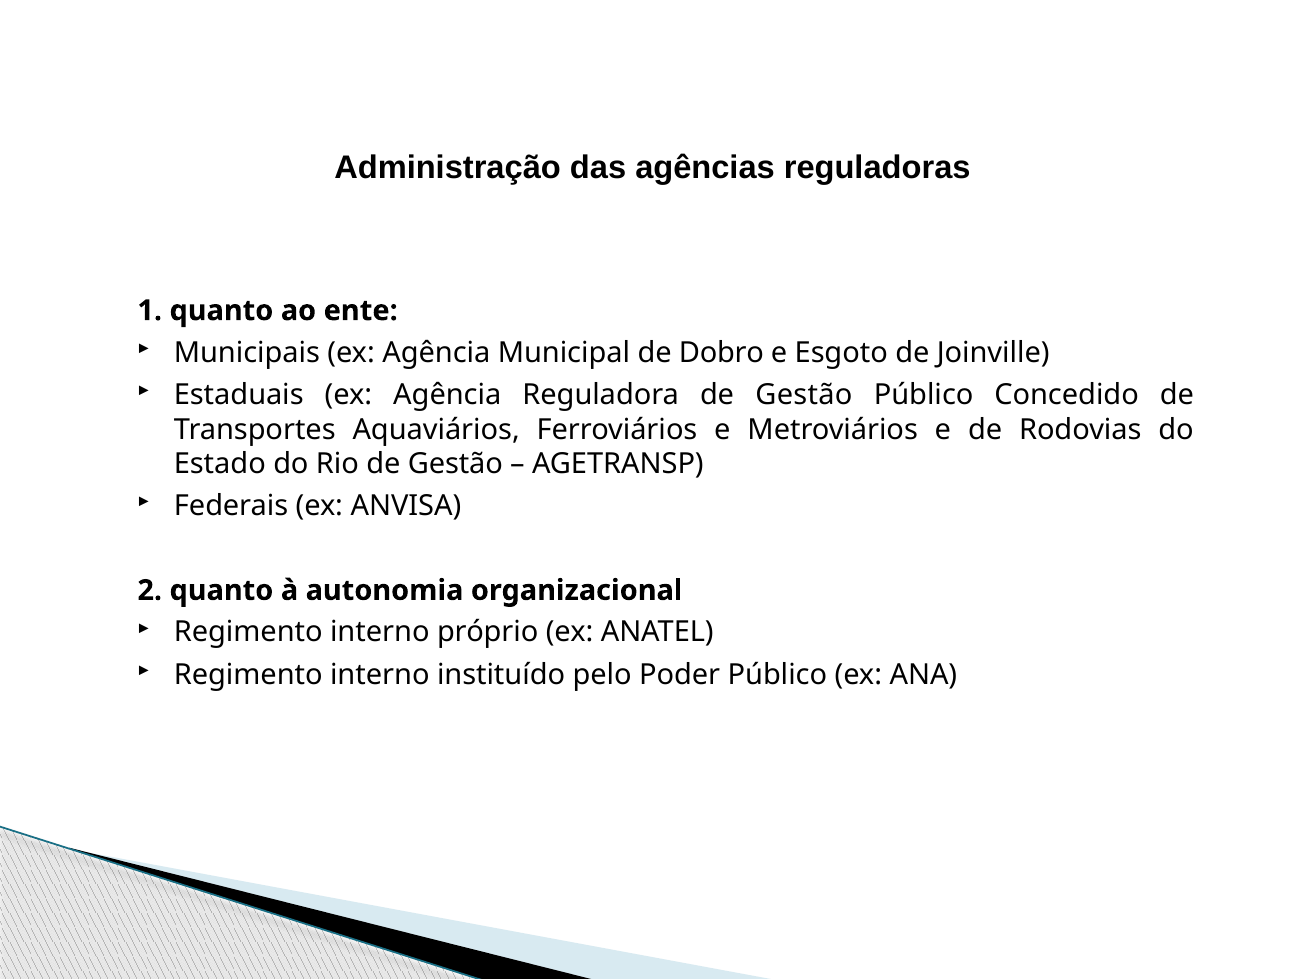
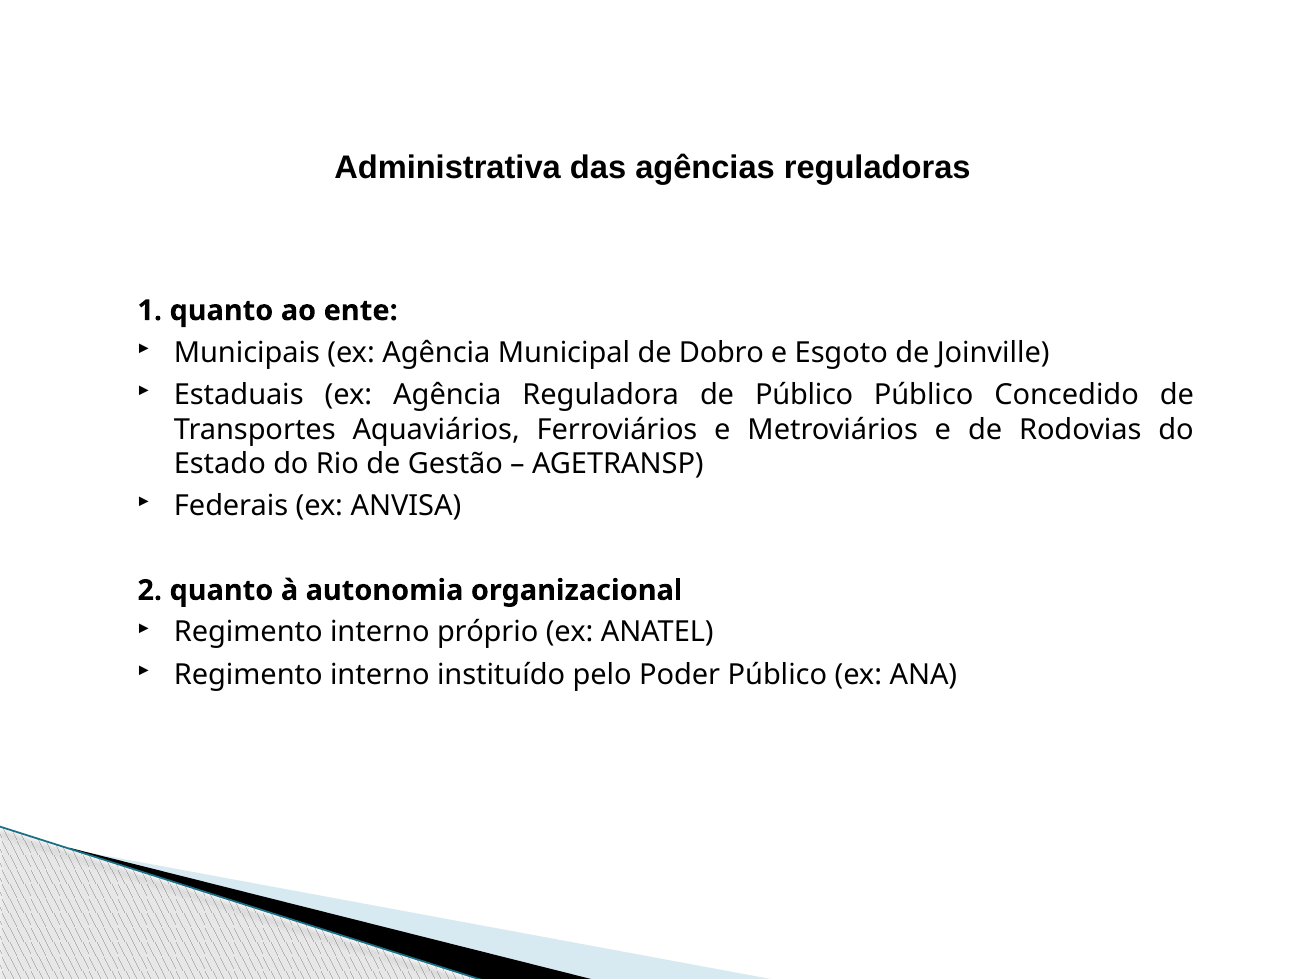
Administração: Administração -> Administrativa
Reguladora de Gestão: Gestão -> Público
